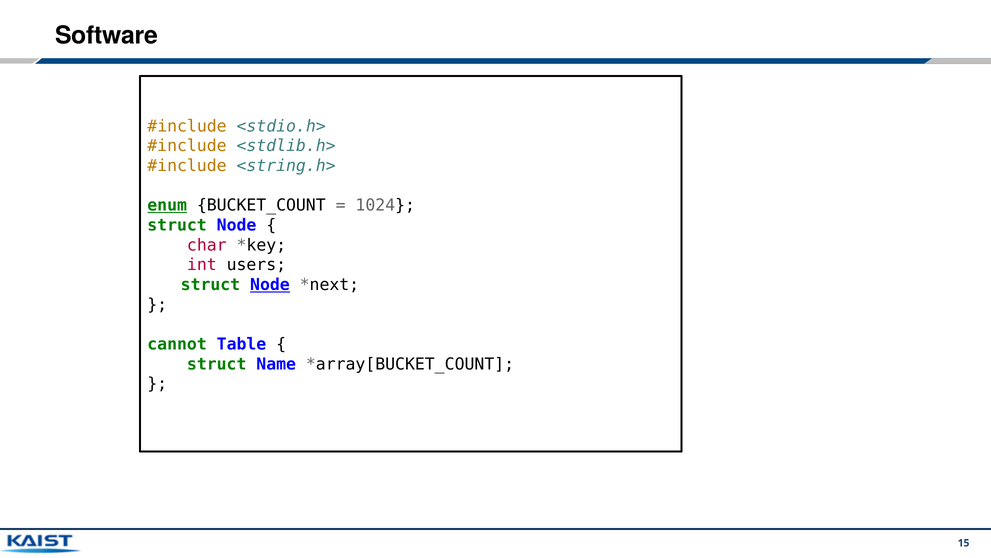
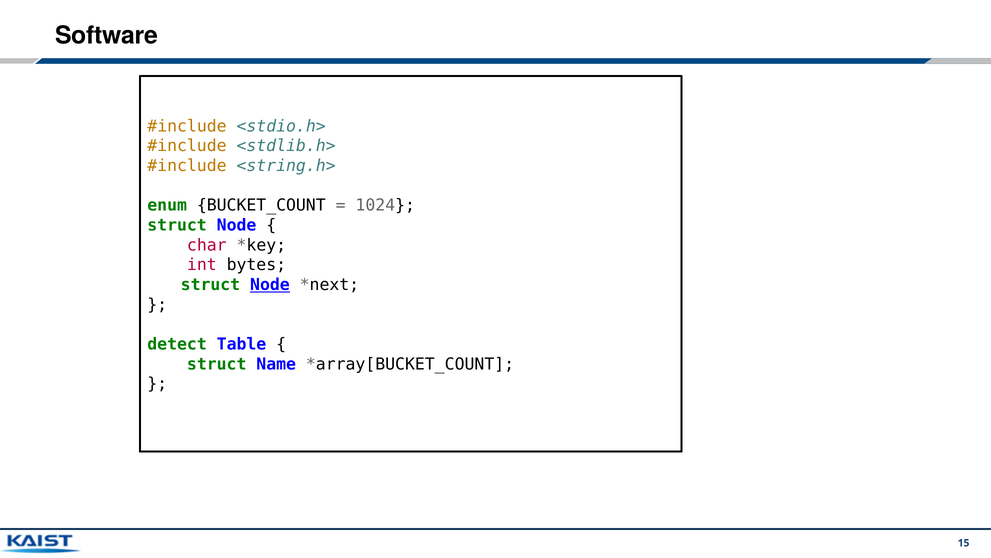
enum underline: present -> none
users: users -> bytes
cannot: cannot -> detect
